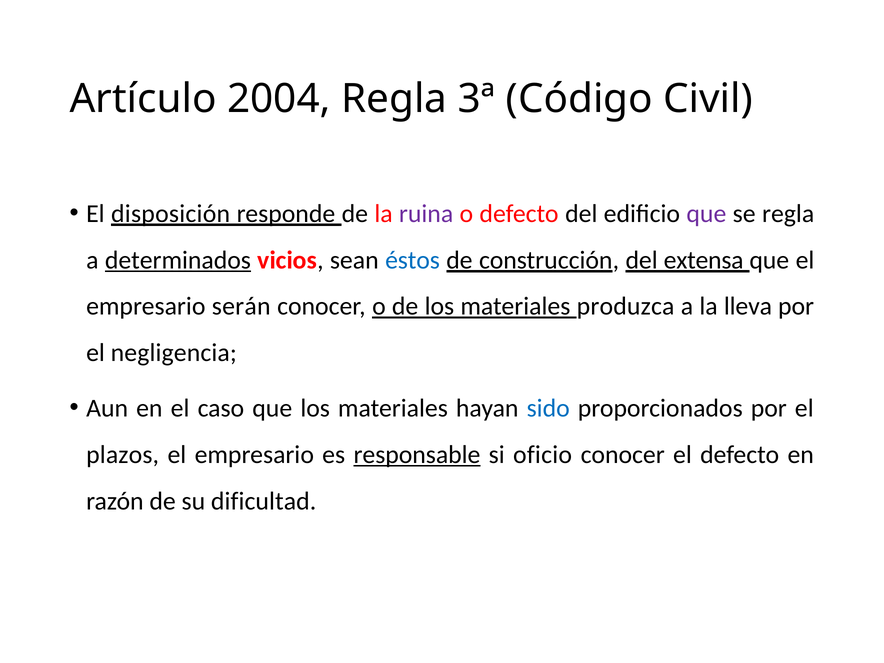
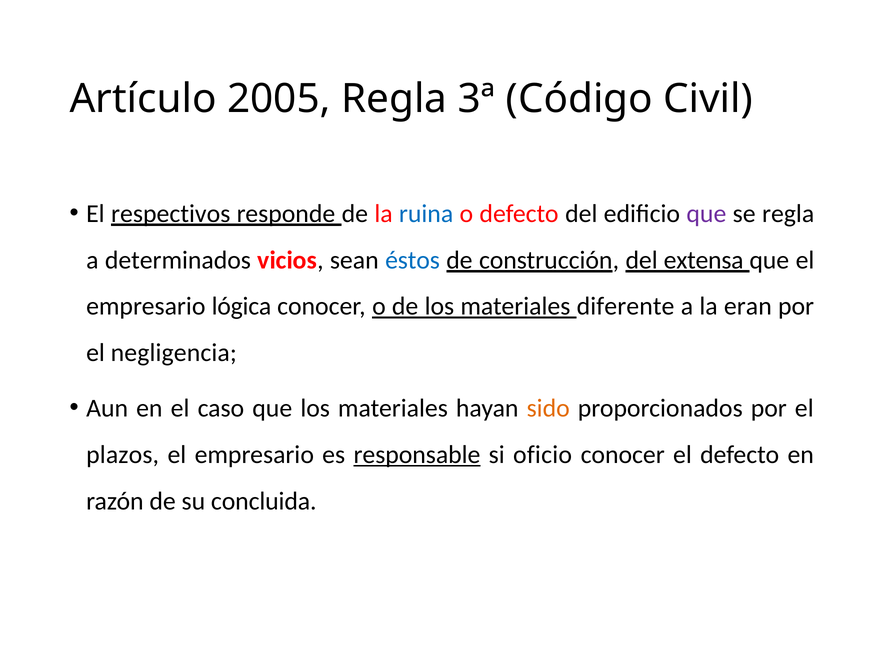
2004: 2004 -> 2005
disposición: disposición -> respectivos
ruina colour: purple -> blue
determinados underline: present -> none
serán: serán -> lógica
produzca: produzca -> diferente
lleva: lleva -> eran
sido colour: blue -> orange
dificultad: dificultad -> concluida
